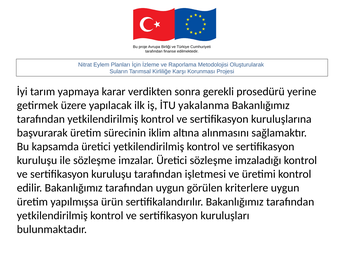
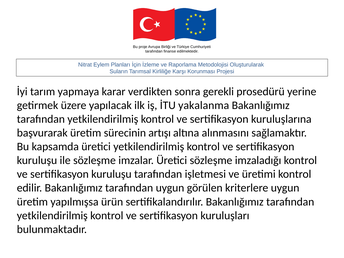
iklim: iklim -> artışı
